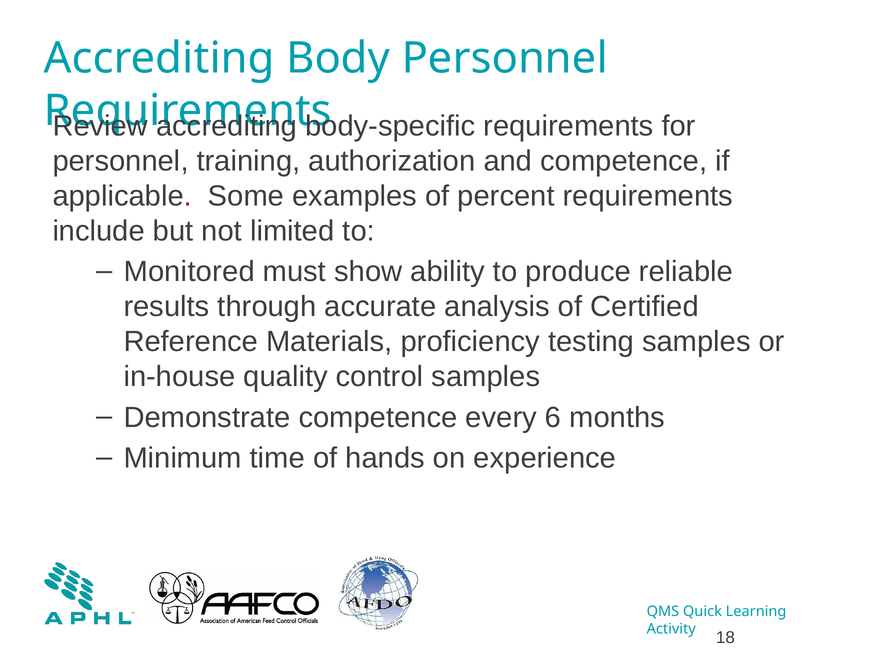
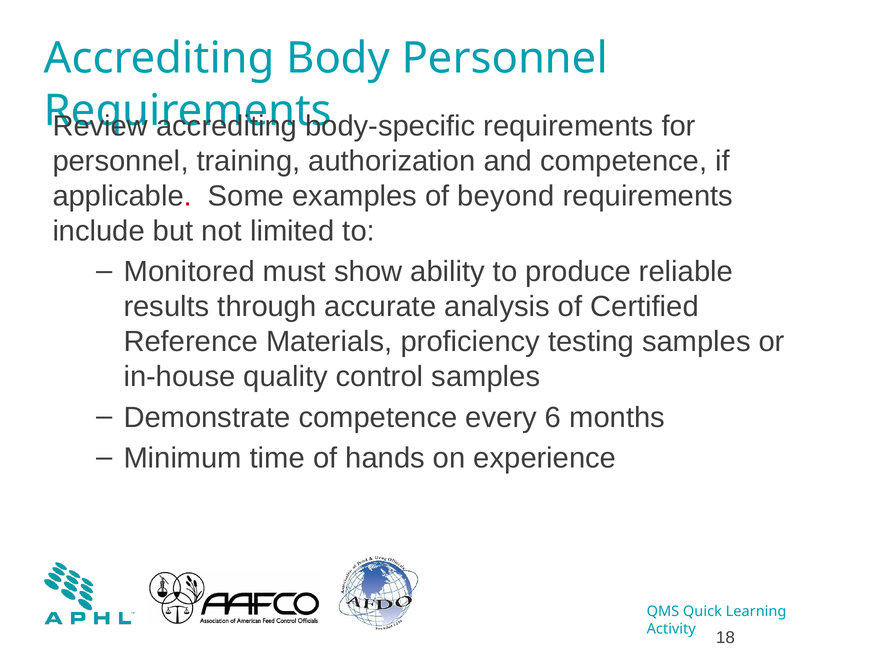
percent: percent -> beyond
